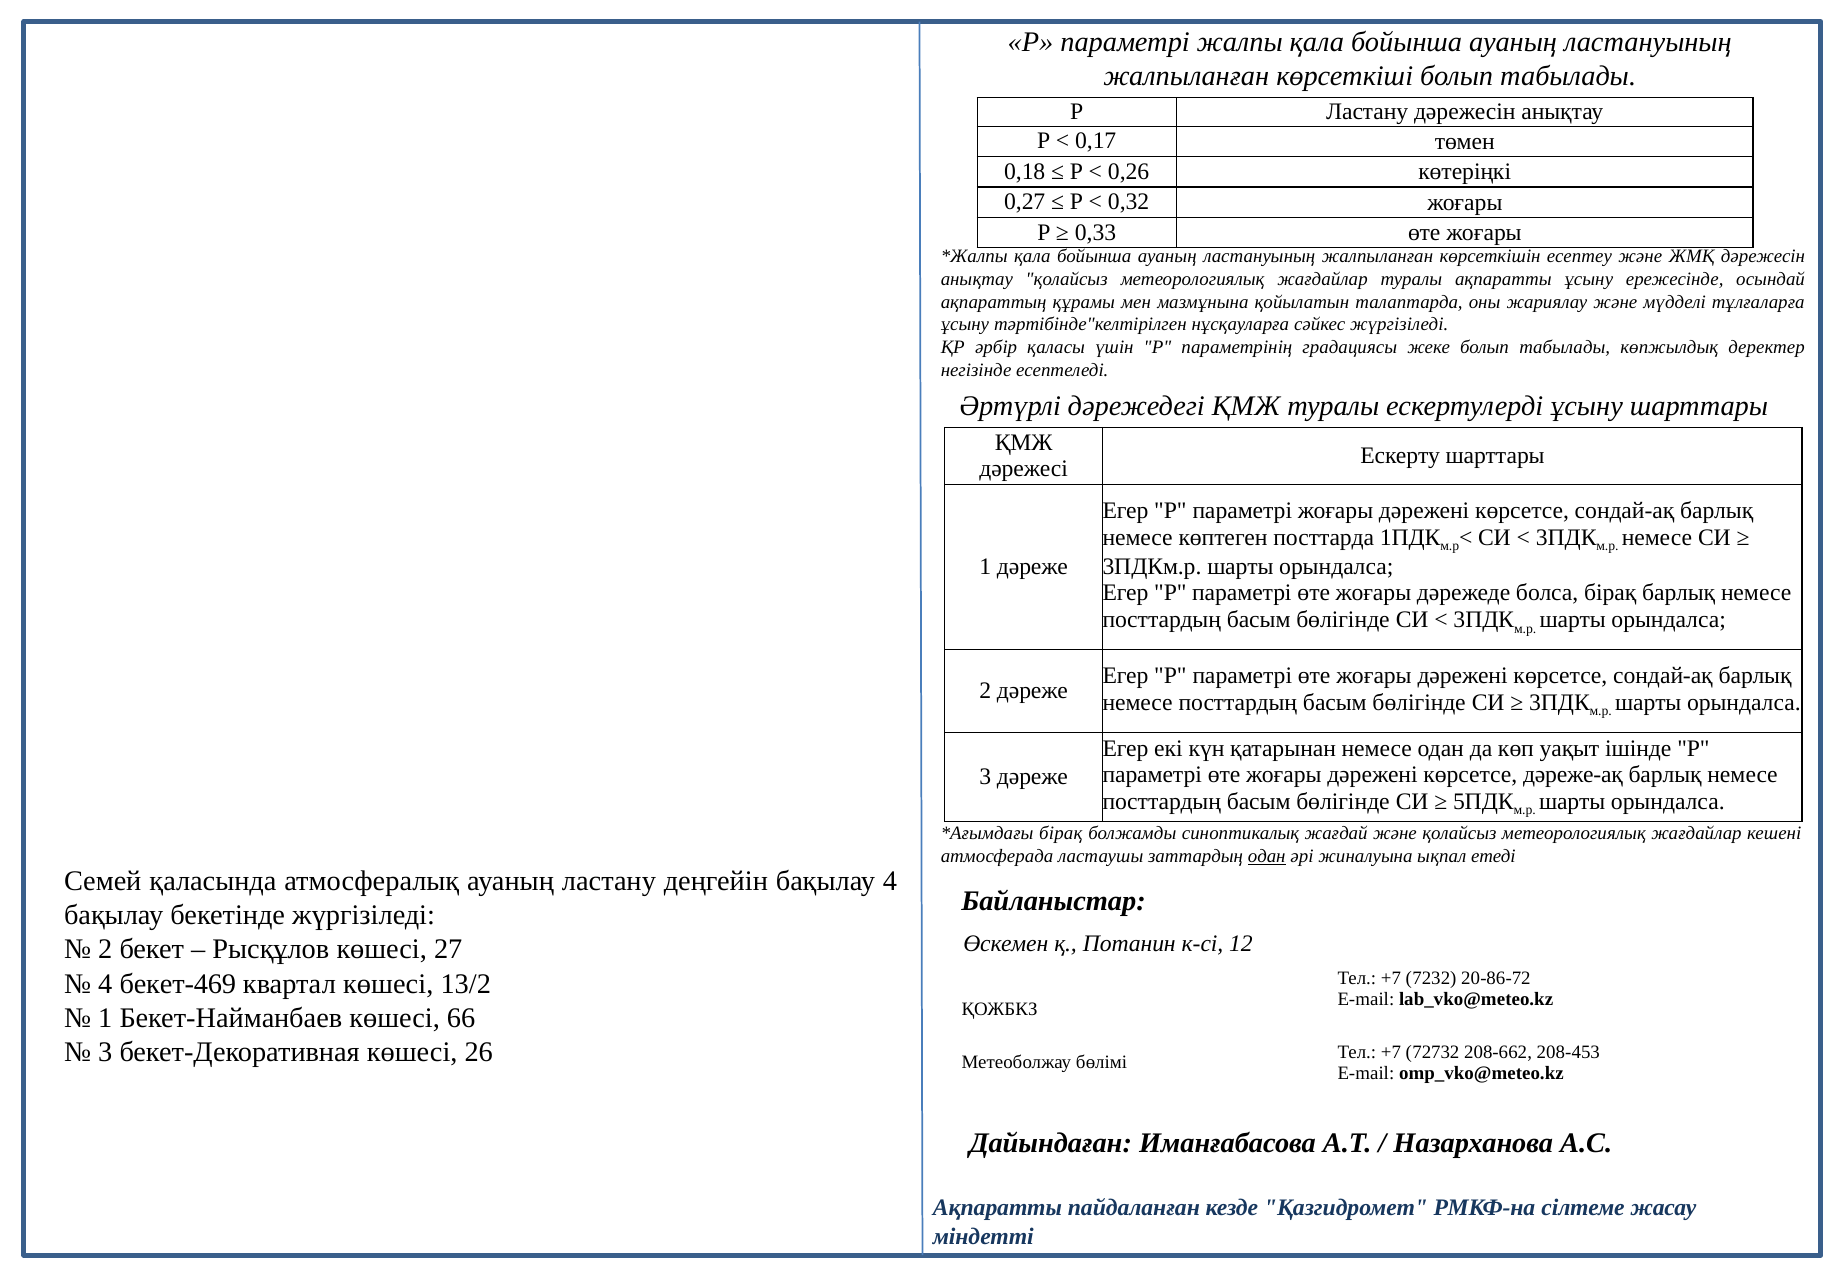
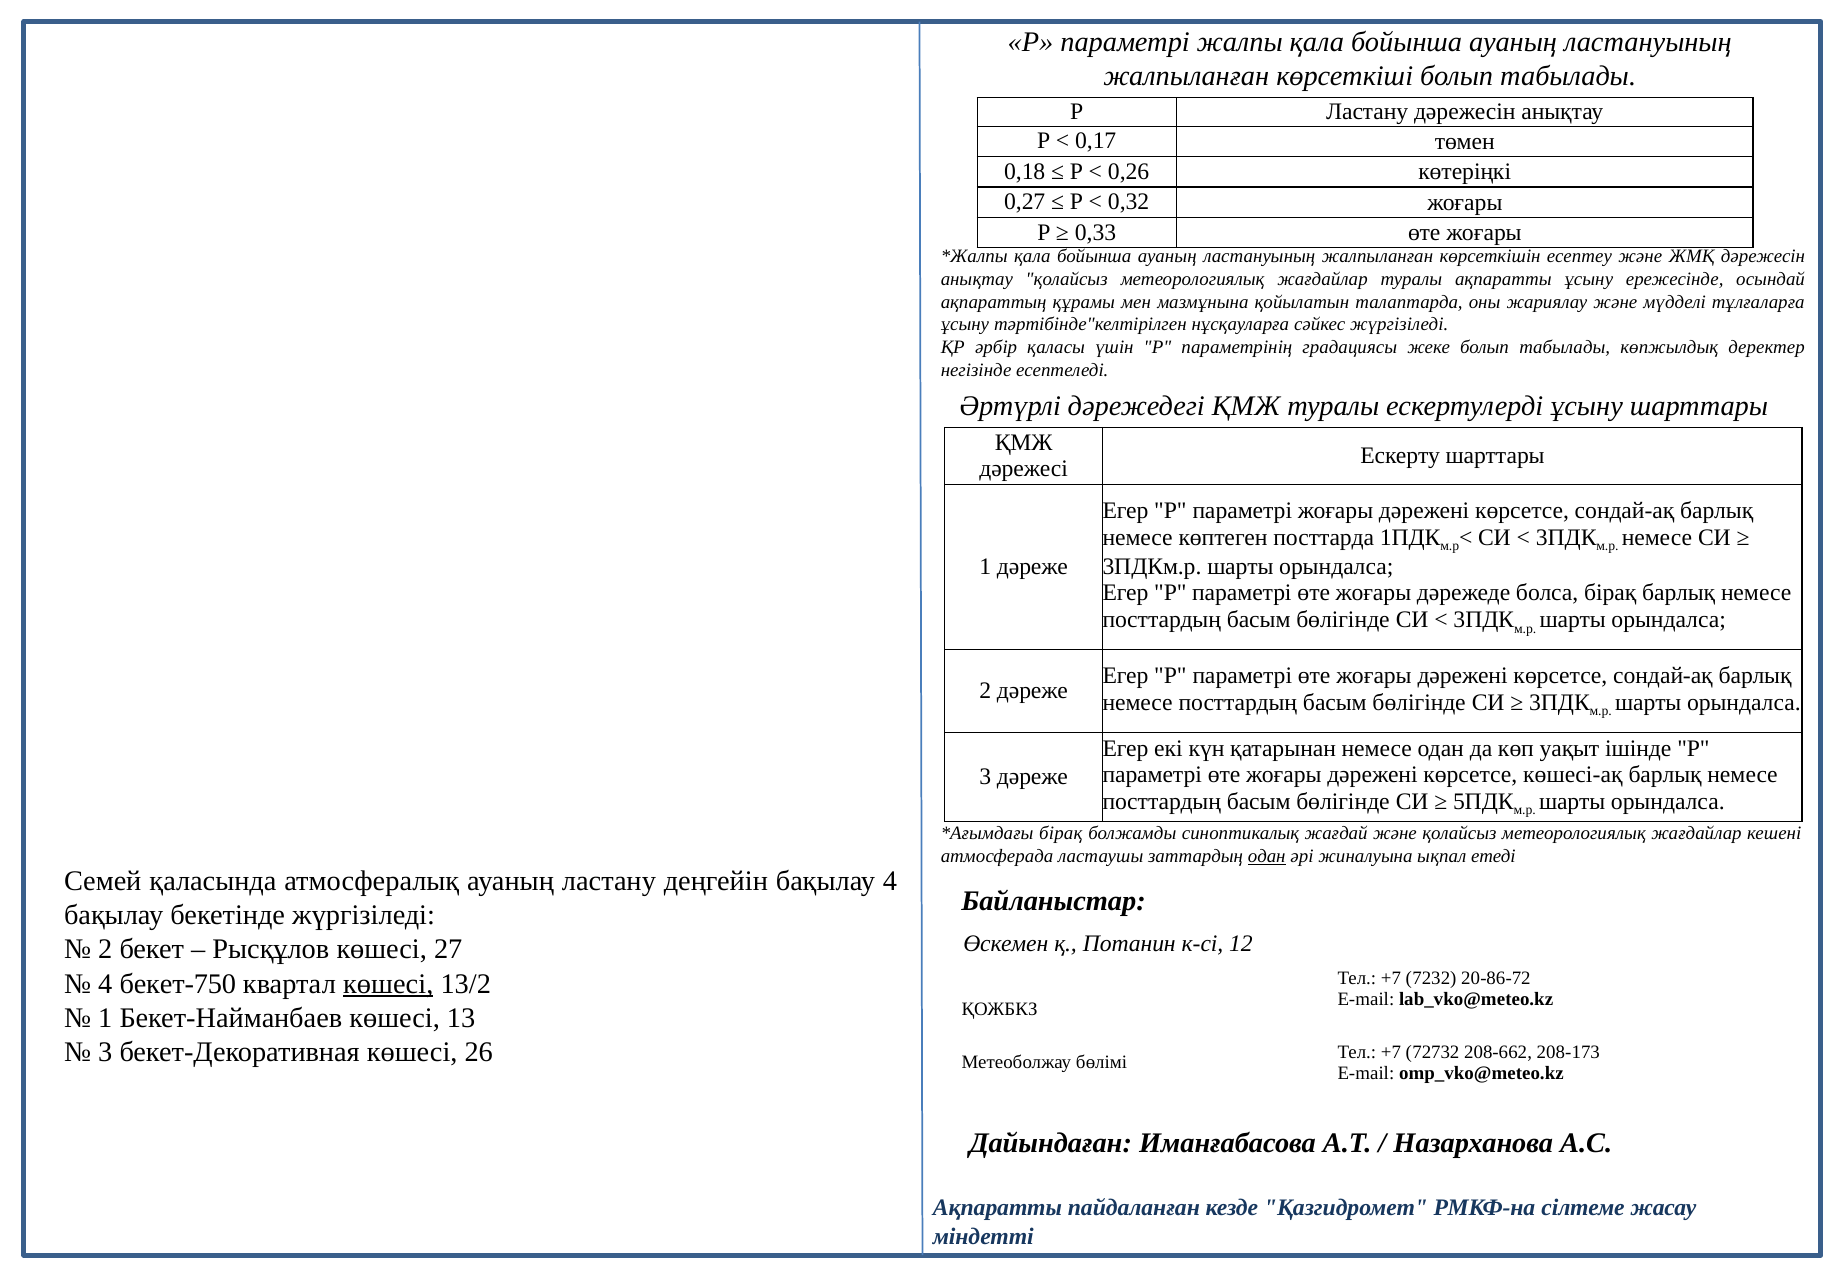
дәреже-ақ: дәреже-ақ -> көшесі-ақ
бекет-469: бекет-469 -> бекет-750
көшесі at (388, 984) underline: none -> present
66: 66 -> 13
208-453: 208-453 -> 208-173
